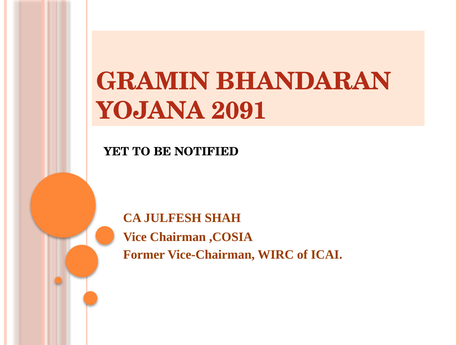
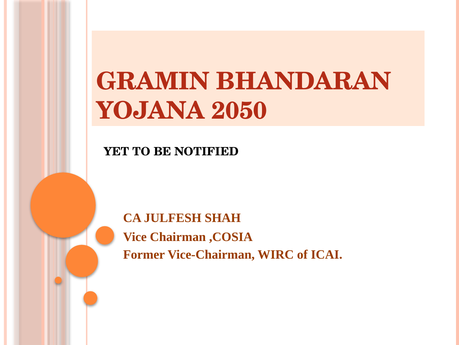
2091: 2091 -> 2050
